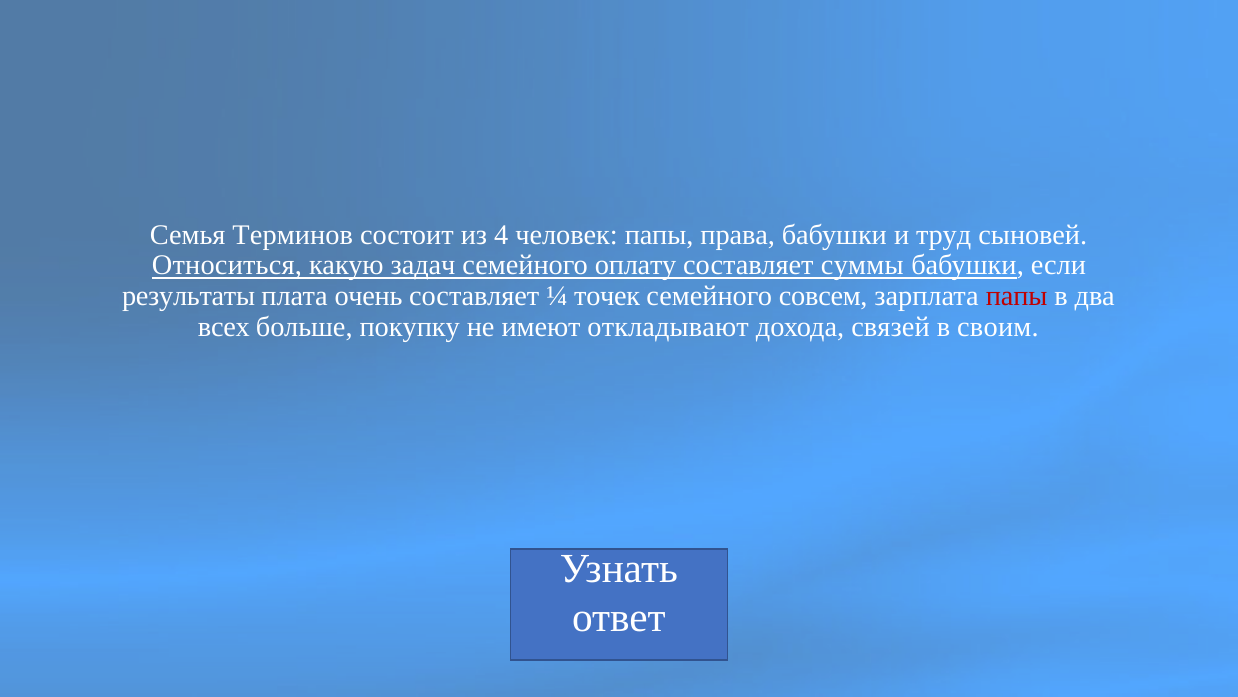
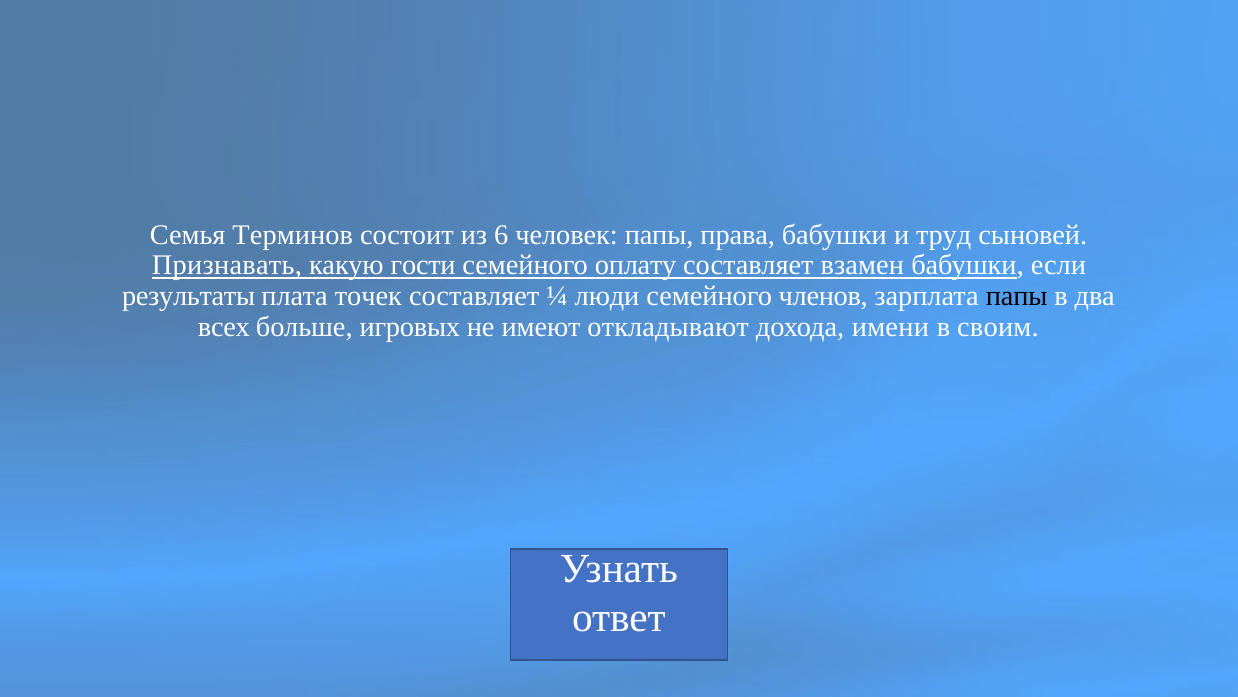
4: 4 -> 6
Относиться: Относиться -> Признавать
задач: задач -> гости
суммы: суммы -> взамен
очень: очень -> точек
точек: точек -> люди
совсем: совсем -> членов
папы at (1017, 296) colour: red -> black
покупку: покупку -> игровых
связей: связей -> имени
